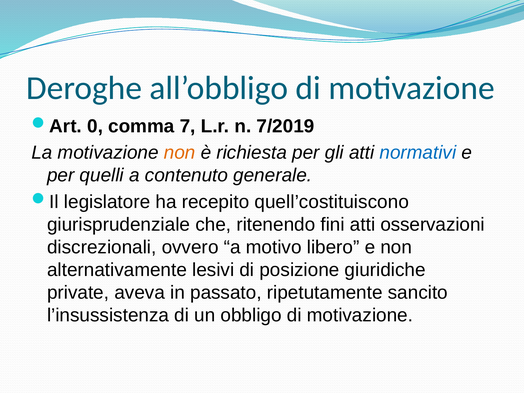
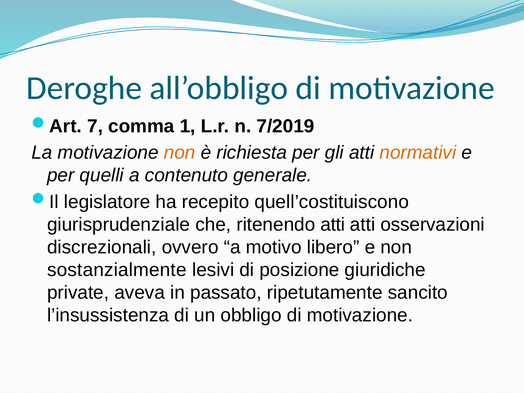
0: 0 -> 7
7: 7 -> 1
normativi colour: blue -> orange
ritenendo fini: fini -> atti
alternativamente: alternativamente -> sostanzialmente
